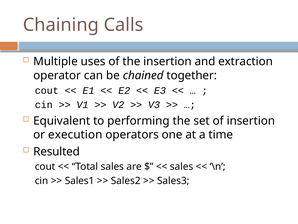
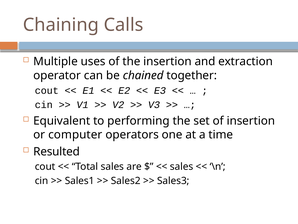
execution: execution -> computer
